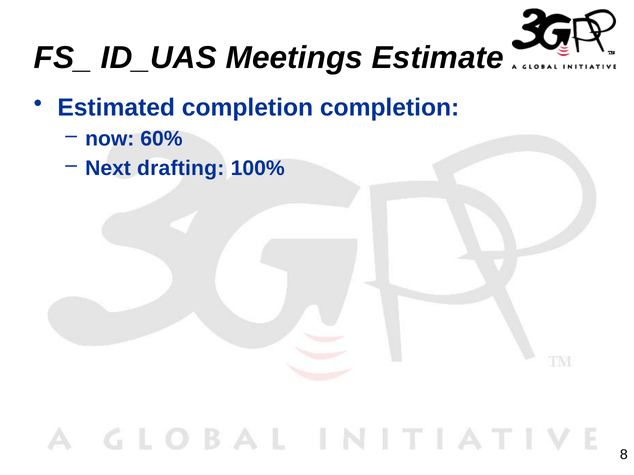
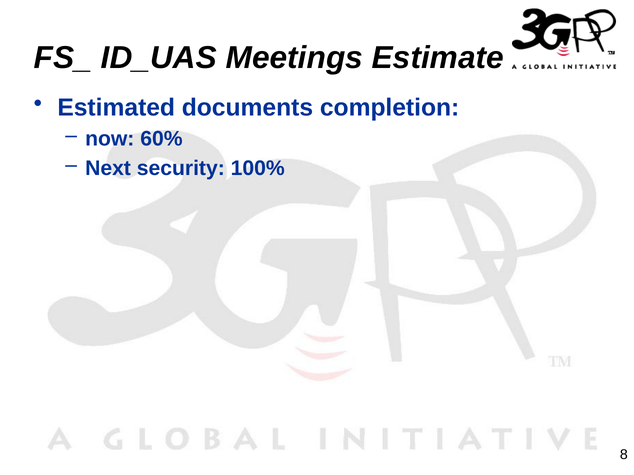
Estimated completion: completion -> documents
drafting: drafting -> security
